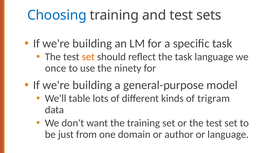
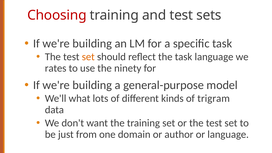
Choosing colour: blue -> red
once: once -> rates
table: table -> what
